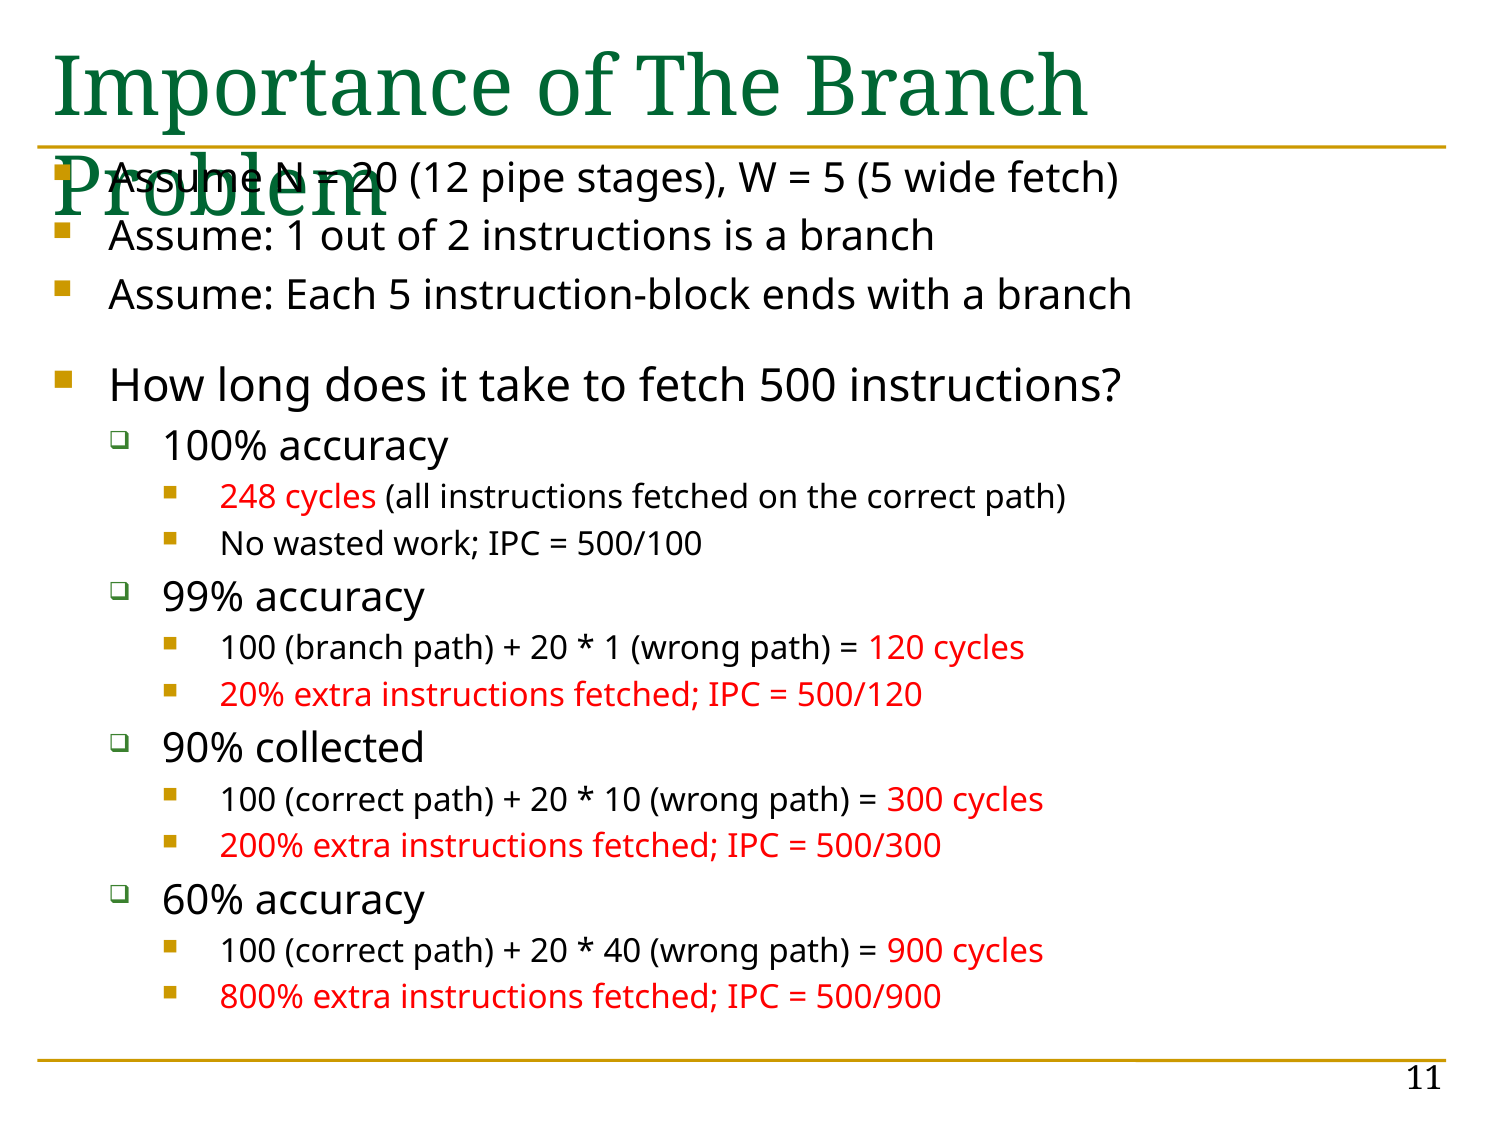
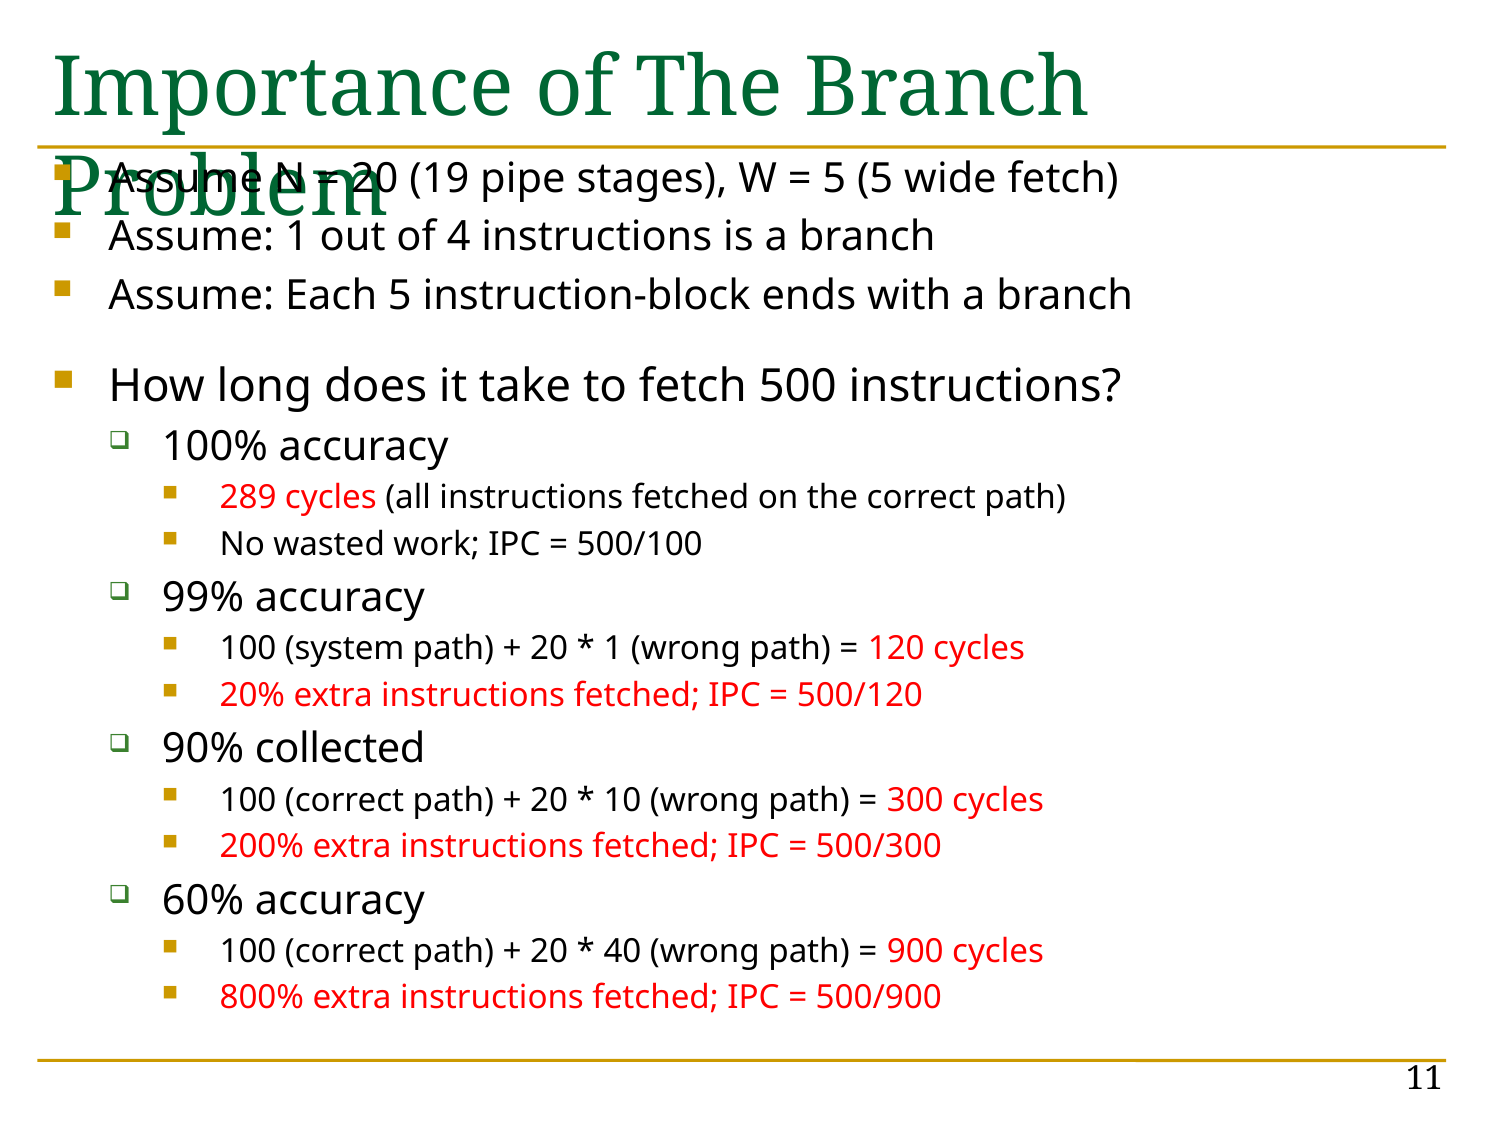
12: 12 -> 19
2: 2 -> 4
248: 248 -> 289
100 branch: branch -> system
